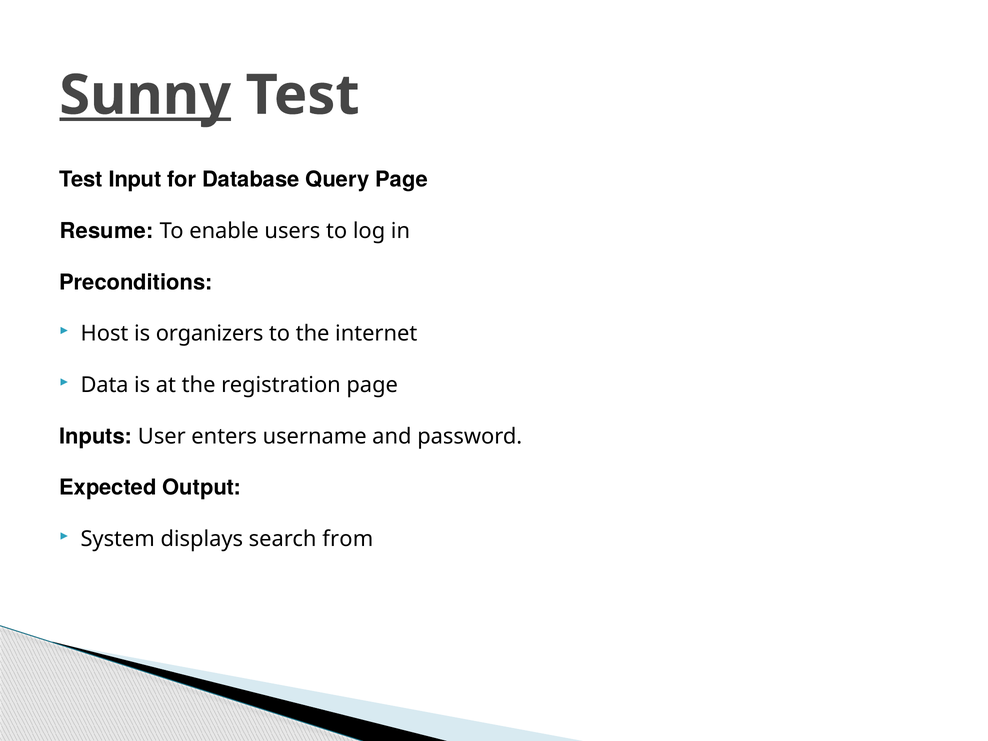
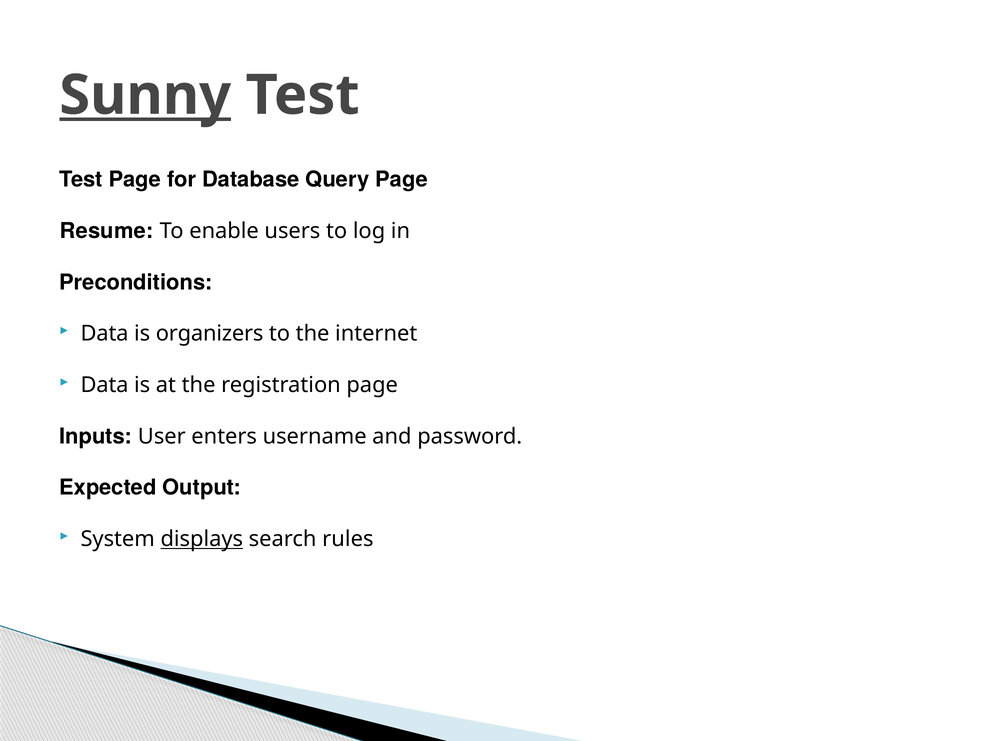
Test Input: Input -> Page
Host at (104, 334): Host -> Data
displays underline: none -> present
from: from -> rules
